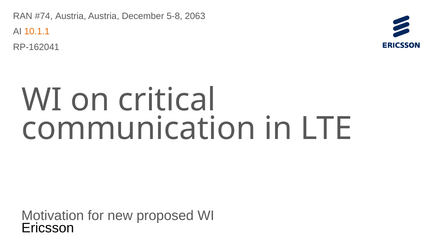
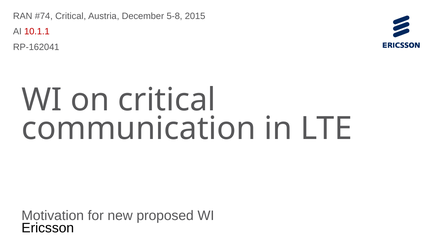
Austria at (71, 16): Austria -> Critical
2063: 2063 -> 2015
10.1.1 colour: orange -> red
